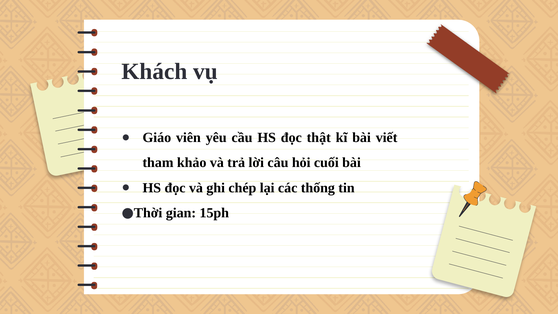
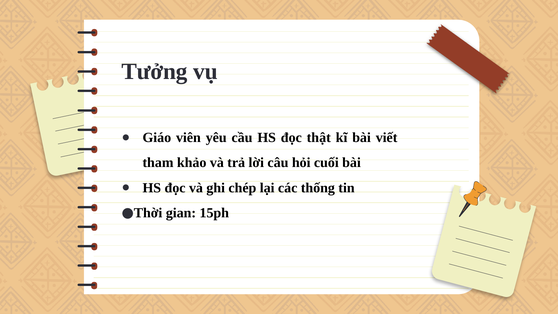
Khách: Khách -> Tưởng
